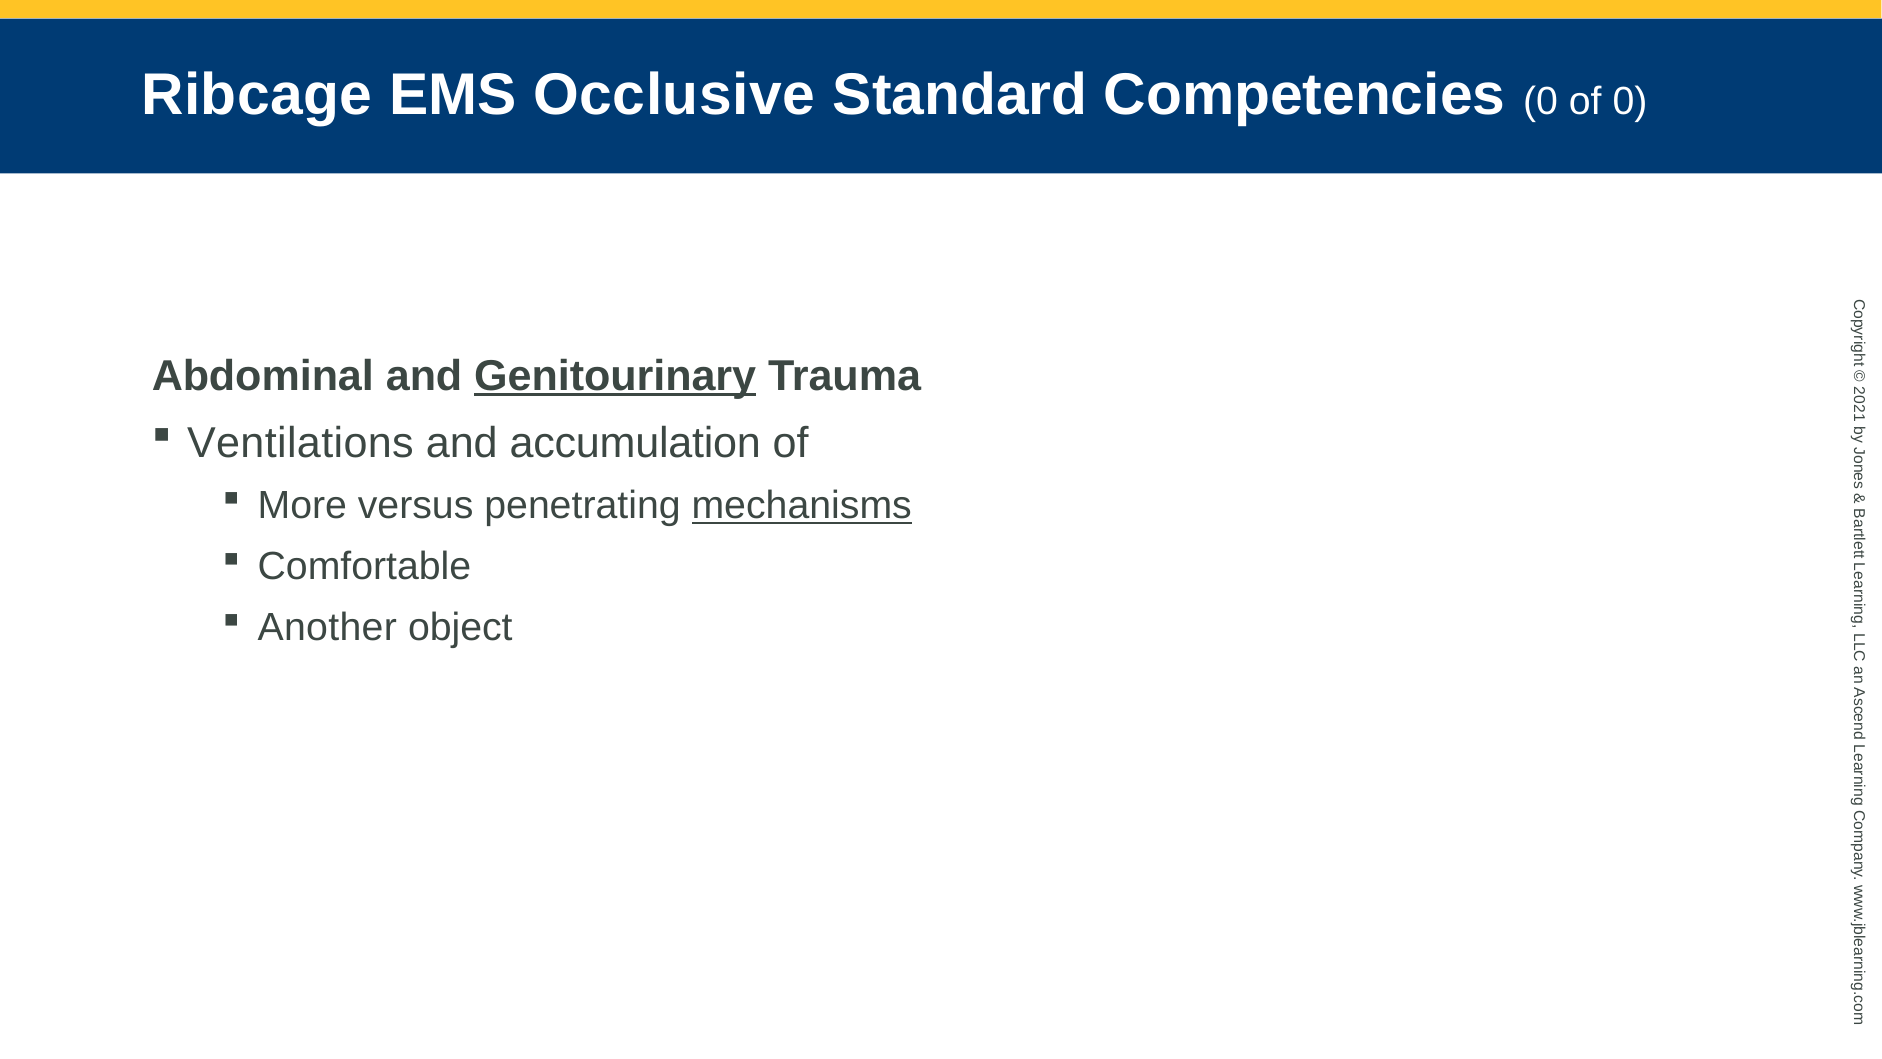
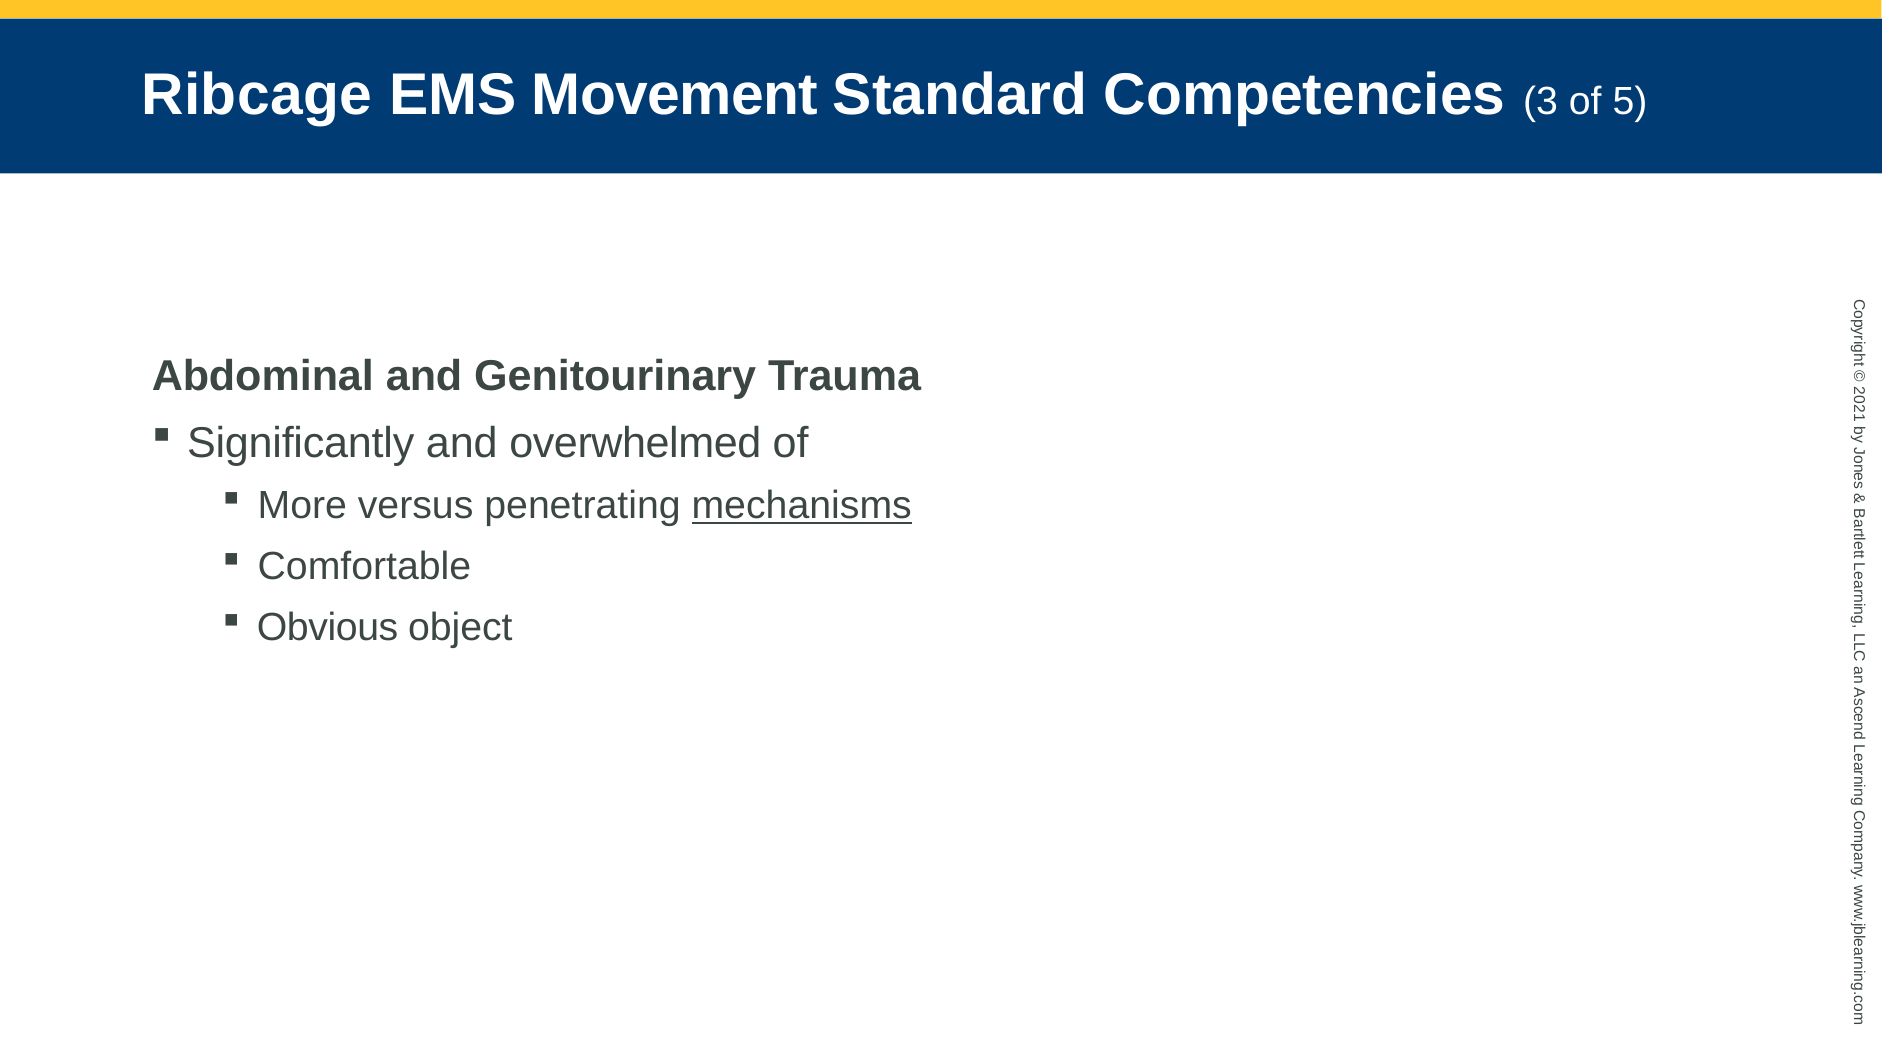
Occlusive: Occlusive -> Movement
Competencies 0: 0 -> 3
of 0: 0 -> 5
Genitourinary underline: present -> none
Ventilations: Ventilations -> Significantly
accumulation: accumulation -> overwhelmed
Another: Another -> Obvious
